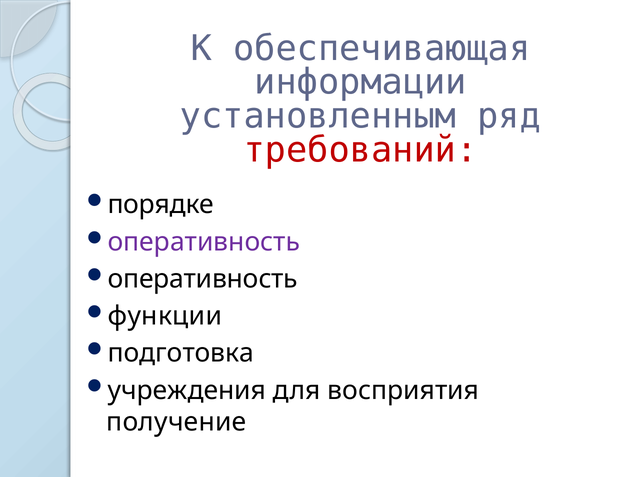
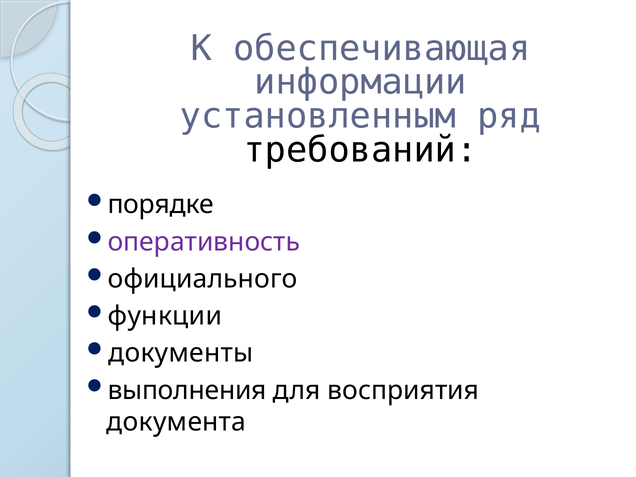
требований colour: red -> black
оперативность at (203, 279): оперативность -> официального
подготовка: подготовка -> документы
учреждения: учреждения -> выполнения
получение: получение -> документа
